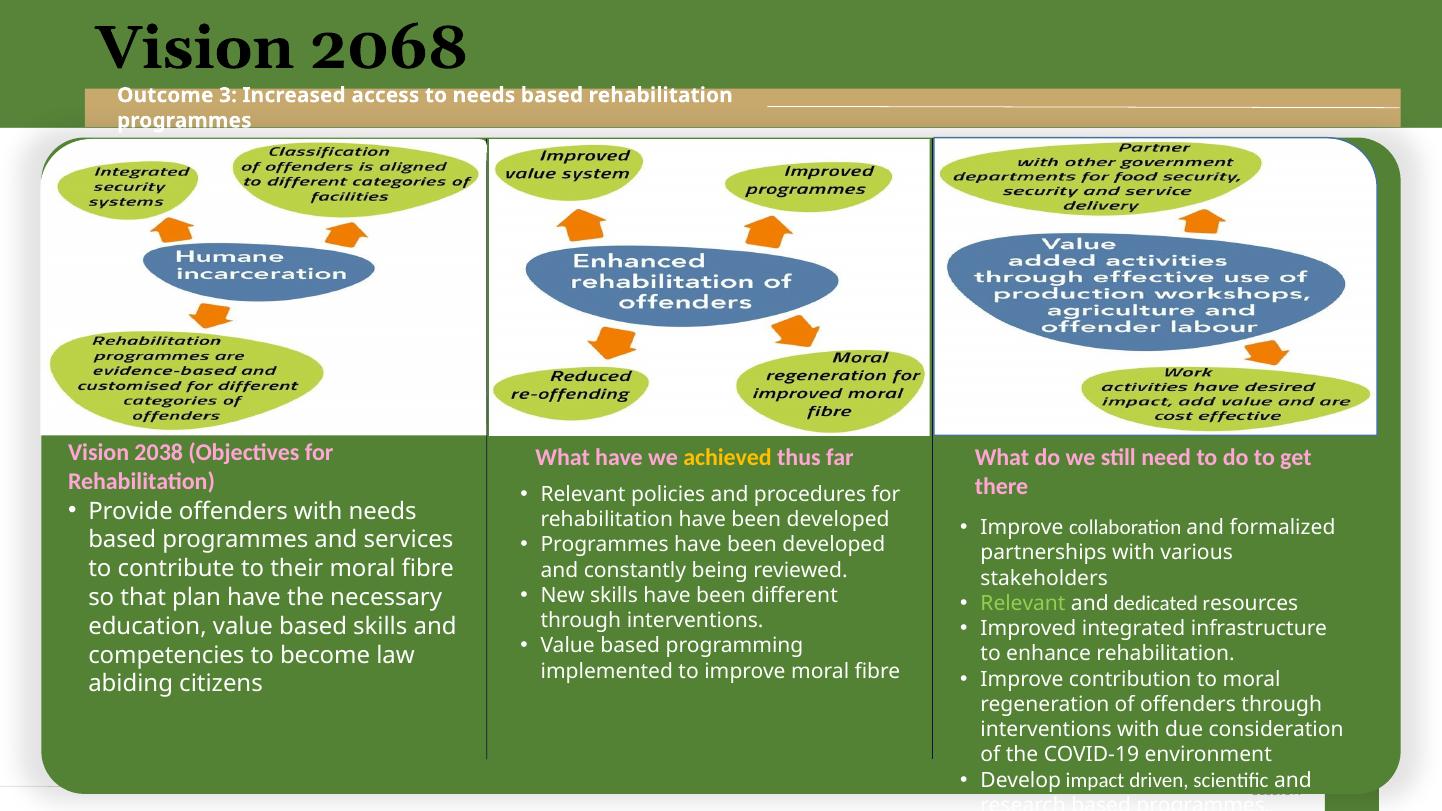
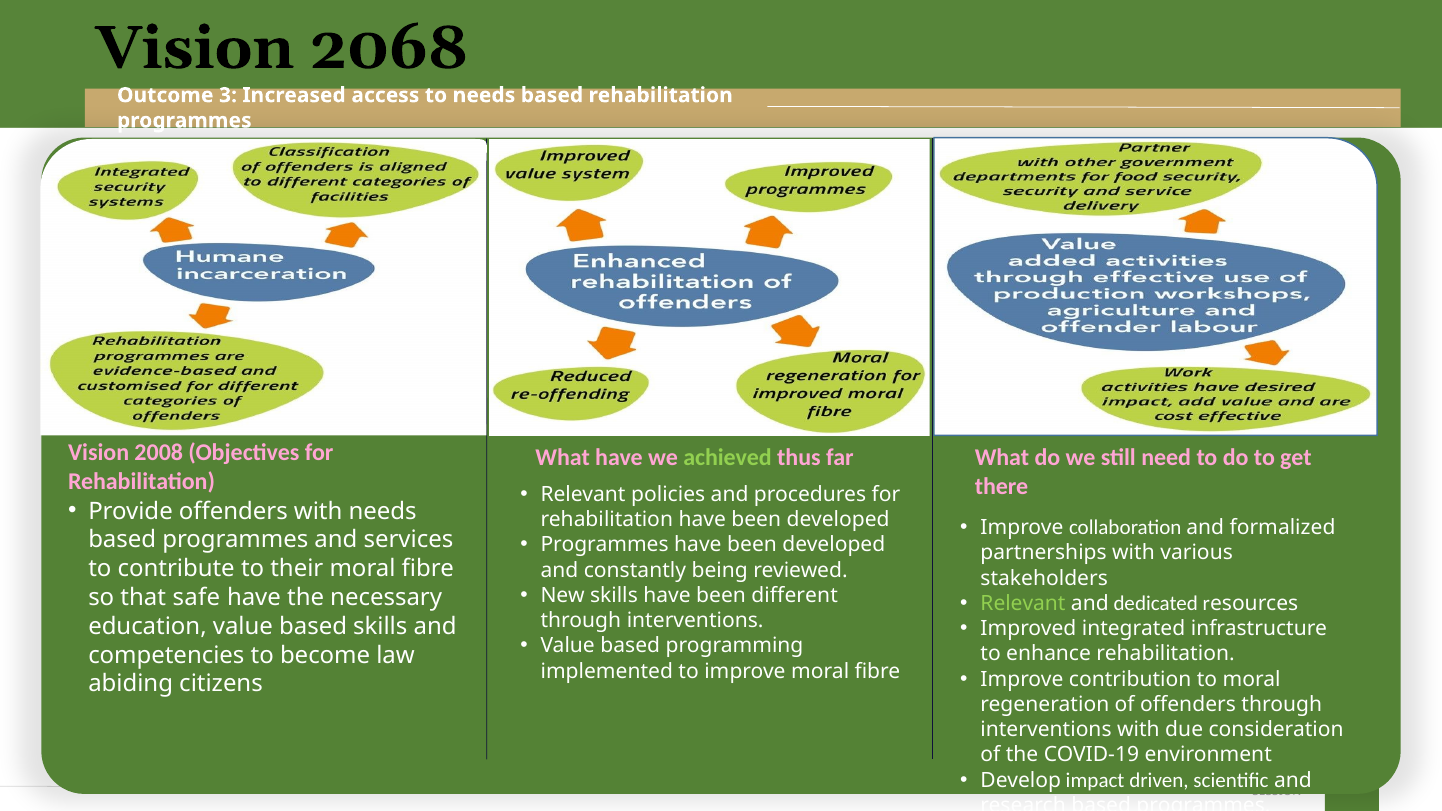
2038: 2038 -> 2008
achieved colour: yellow -> light green
plan: plan -> safe
